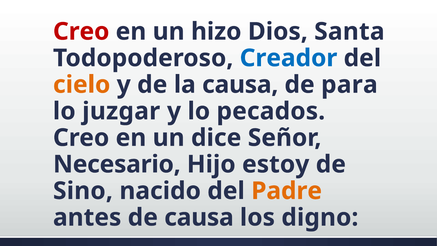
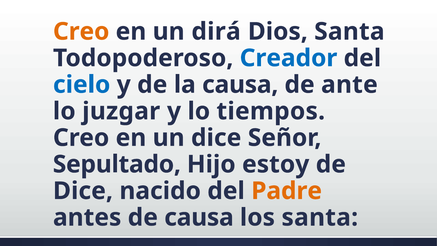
Creo at (81, 32) colour: red -> orange
hizo: hizo -> dirá
cielo colour: orange -> blue
para: para -> ante
pecados: pecados -> tiempos
Necesario: Necesario -> Sepultado
Sino at (83, 191): Sino -> Dice
los digno: digno -> santa
